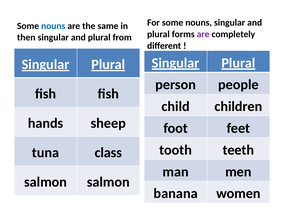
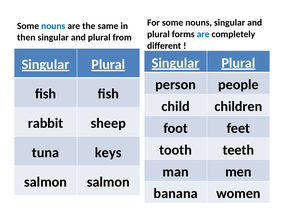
are at (203, 34) colour: purple -> blue
hands: hands -> rabbit
class: class -> keys
